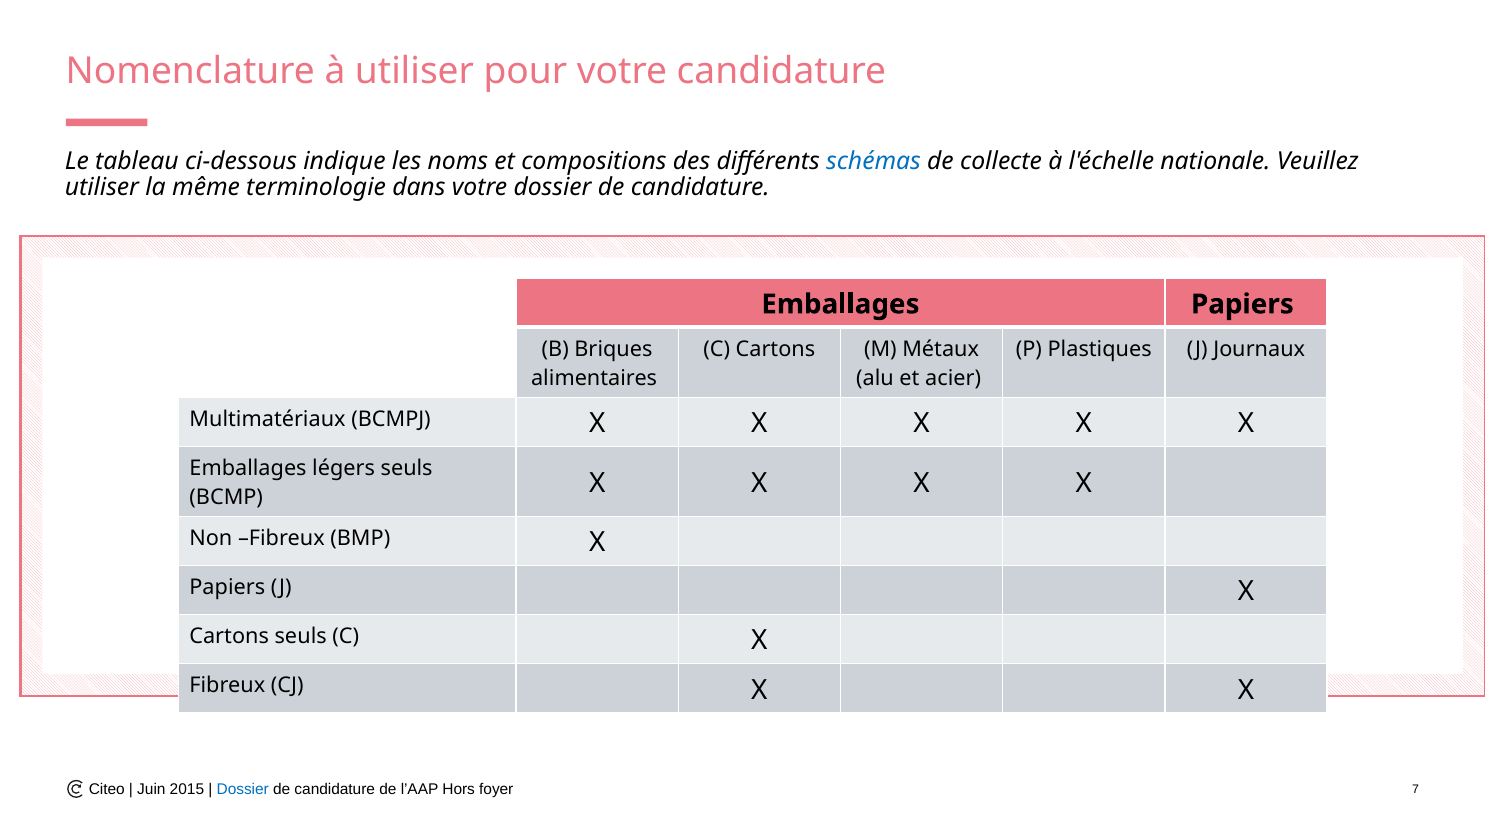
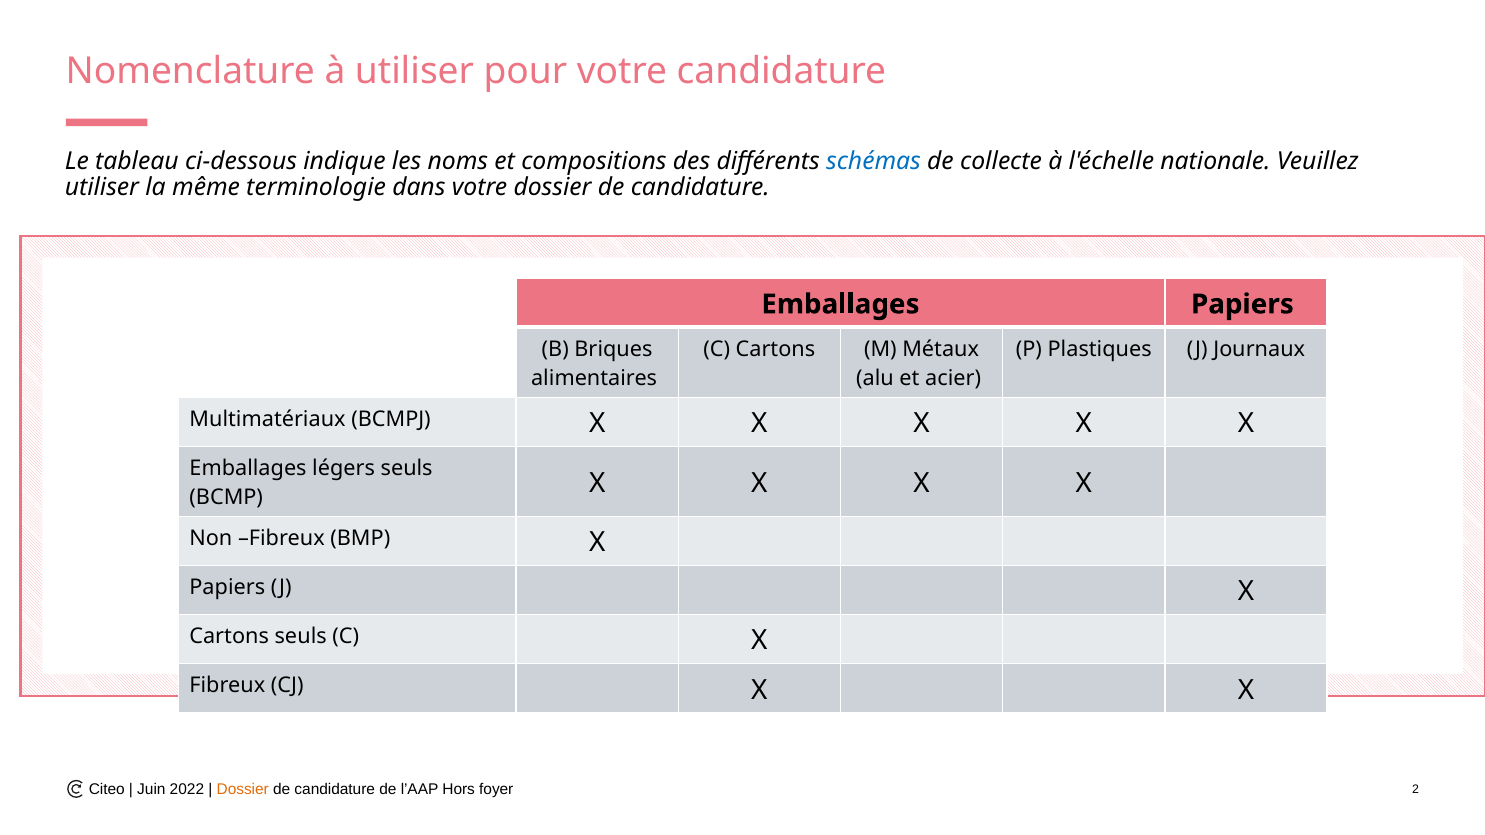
2015: 2015 -> 2022
Dossier at (243, 790) colour: blue -> orange
7: 7 -> 2
